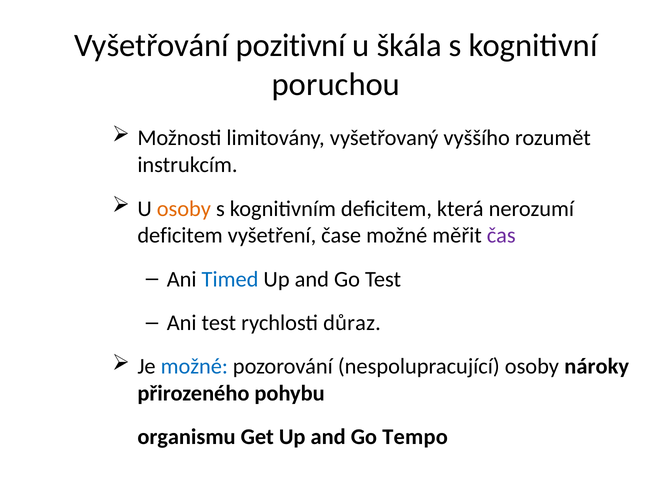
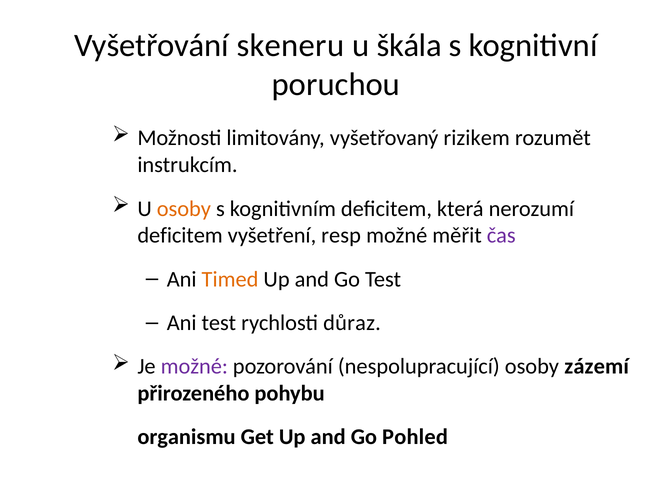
pozitivní: pozitivní -> skeneru
vyššího: vyššího -> rizikem
čase: čase -> resp
Timed colour: blue -> orange
možné at (194, 367) colour: blue -> purple
nároky: nároky -> zázemí
Tempo: Tempo -> Pohled
